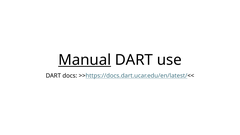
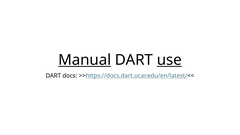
use underline: none -> present
